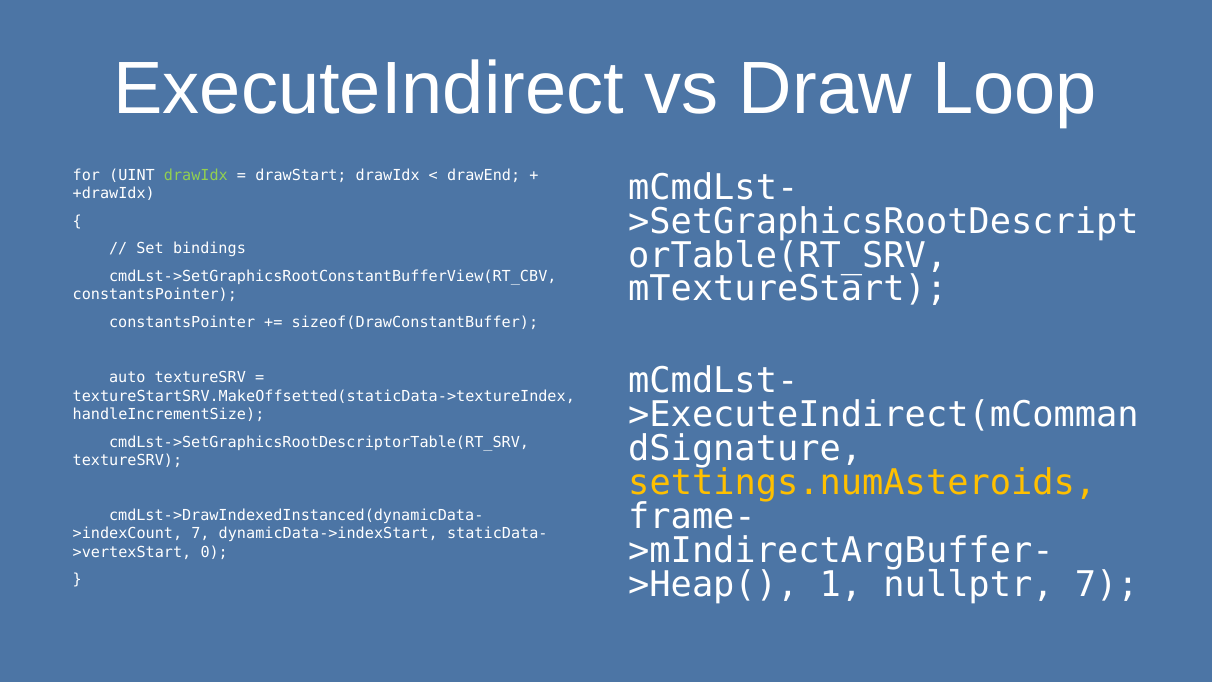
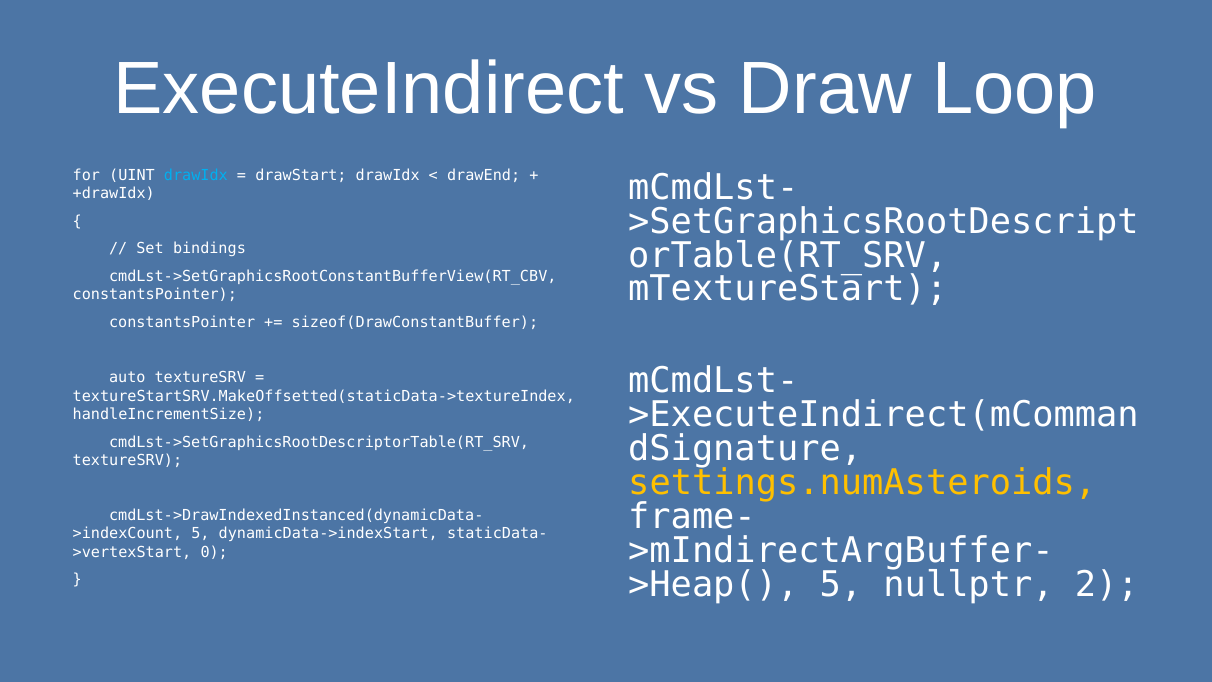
drawIdx at (196, 175) colour: light green -> light blue
7 at (200, 534): 7 -> 5
1 at (841, 584): 1 -> 5
nullptr 7: 7 -> 2
